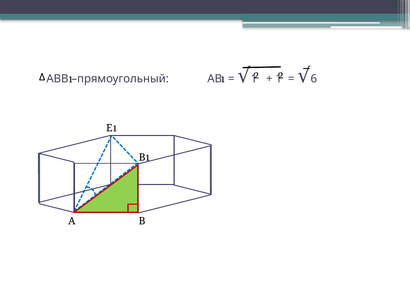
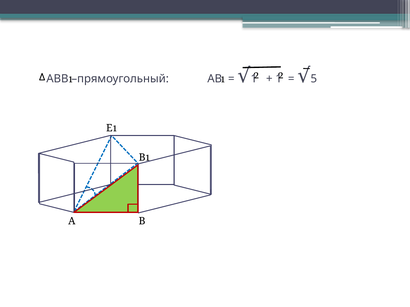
6: 6 -> 5
